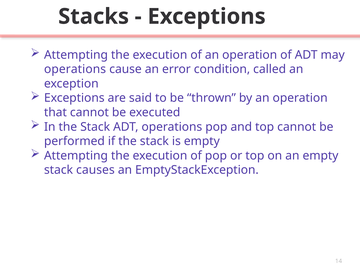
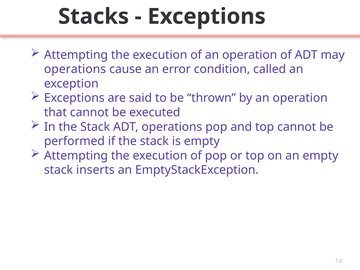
causes: causes -> inserts
